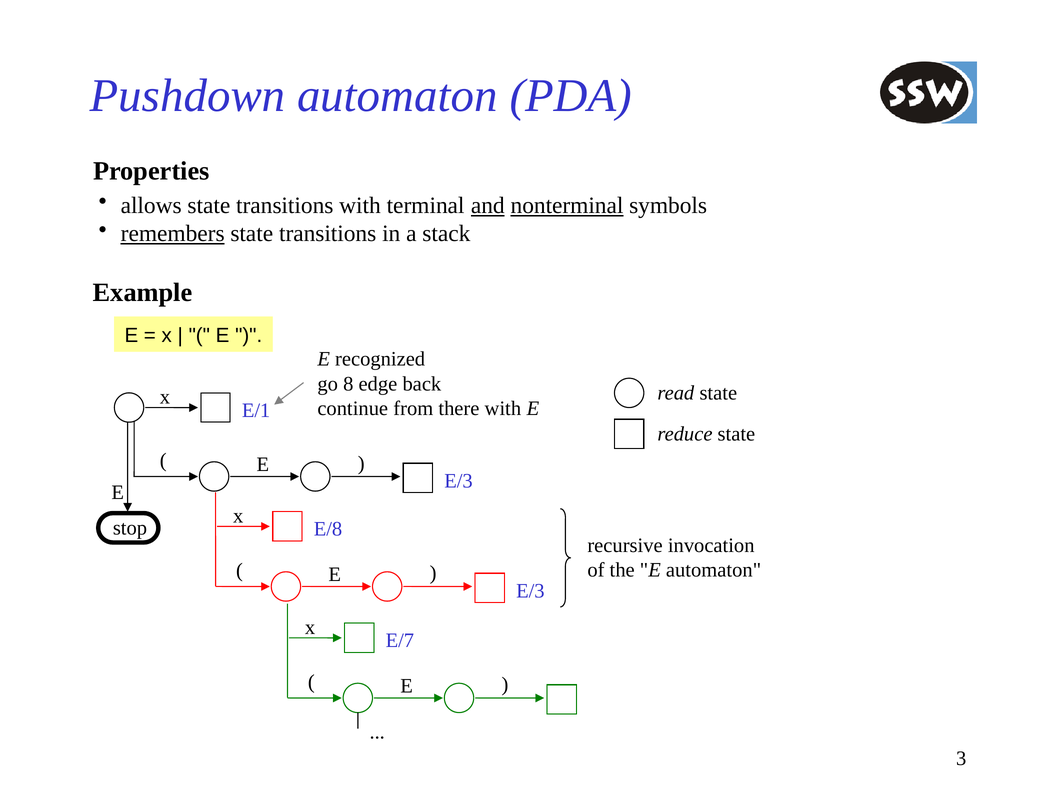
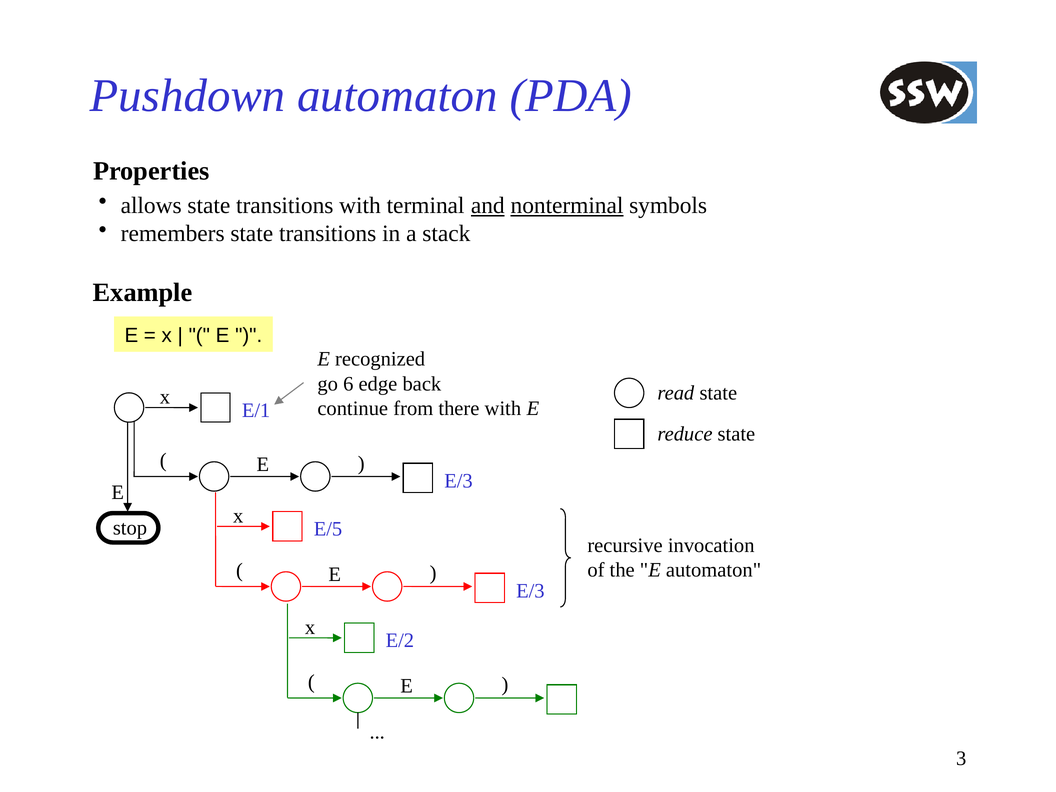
remembers underline: present -> none
8: 8 -> 6
E/8: E/8 -> E/5
E/7: E/7 -> E/2
